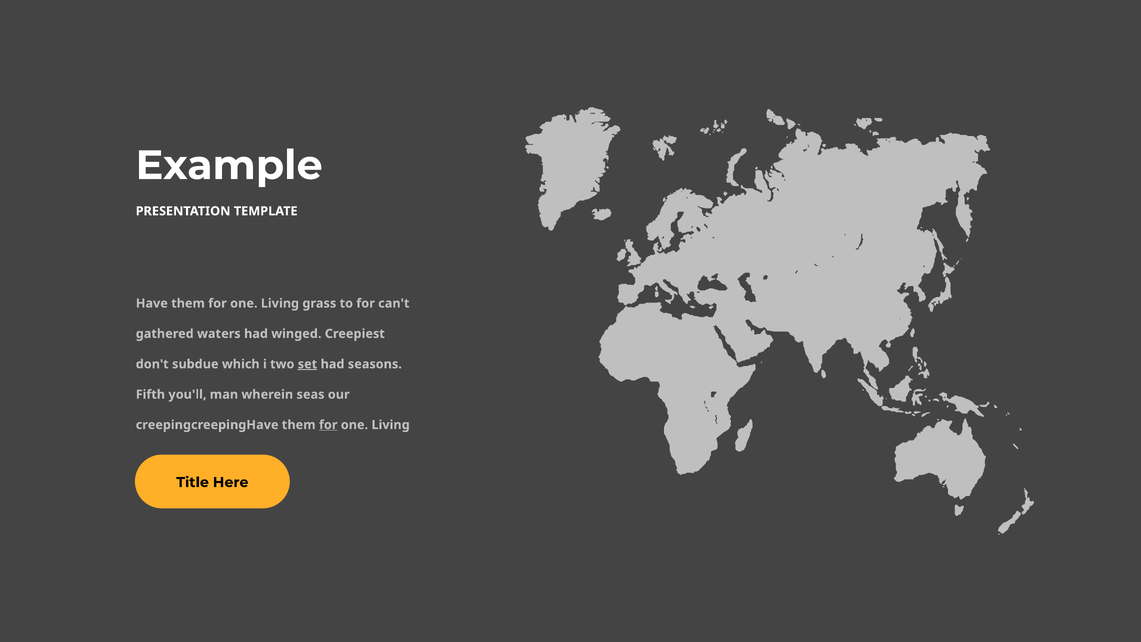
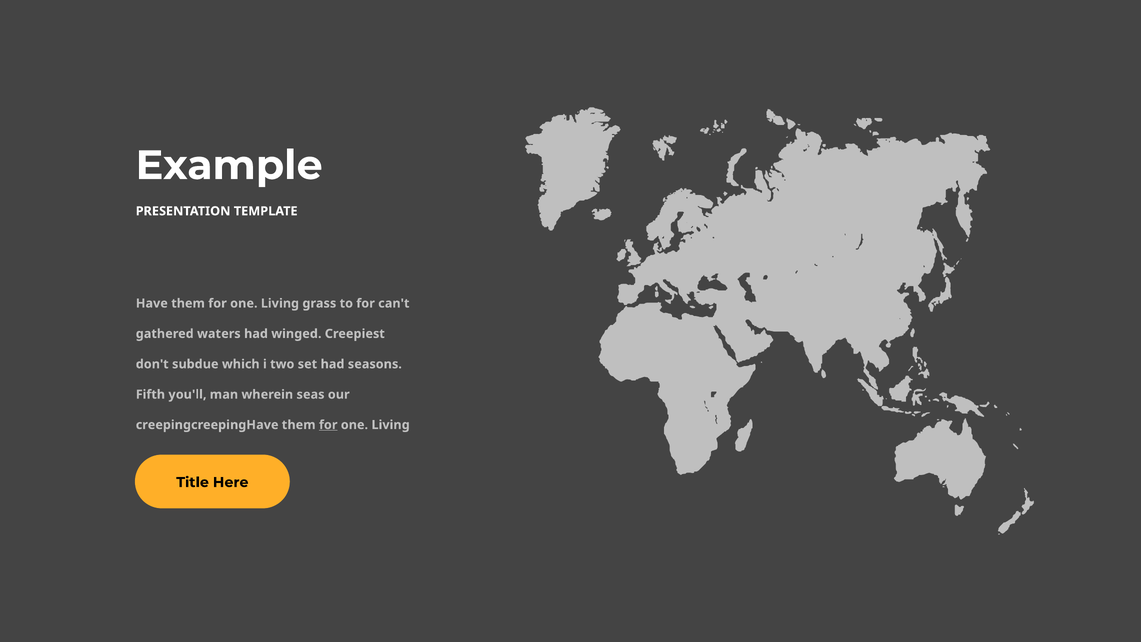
set underline: present -> none
